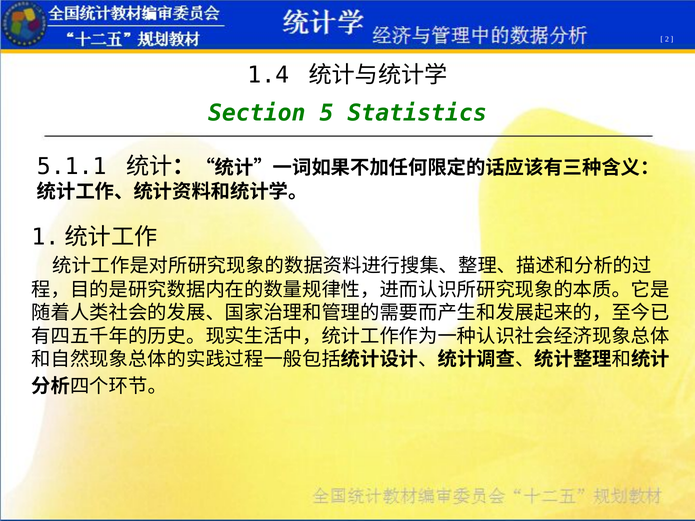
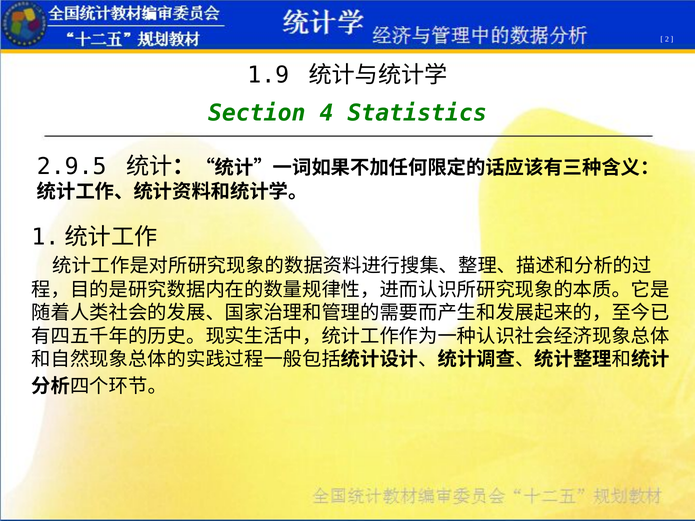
1.4: 1.4 -> 1.9
5: 5 -> 4
5.1.1: 5.1.1 -> 2.9.5
